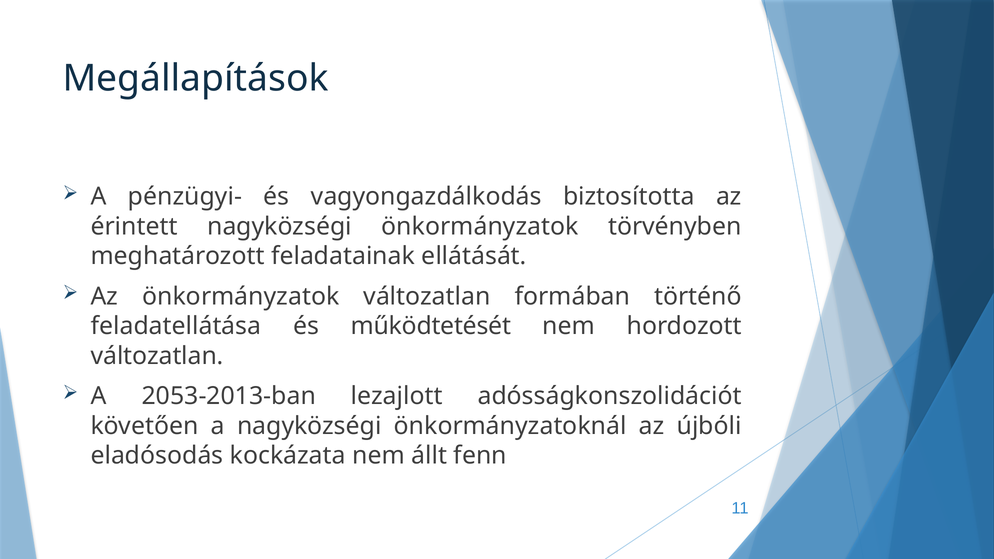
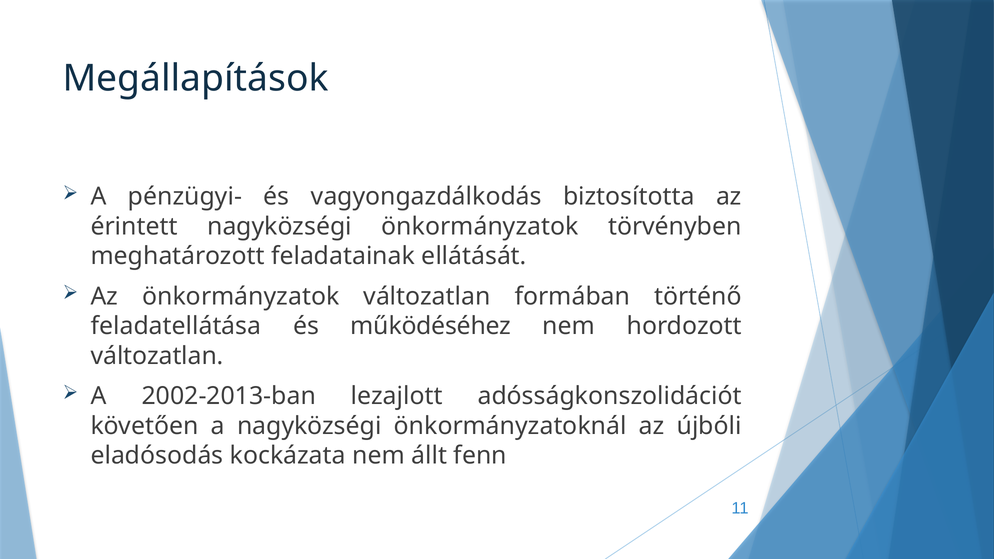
működtetését: működtetését -> működéséhez
2053-2013-ban: 2053-2013-ban -> 2002-2013-ban
